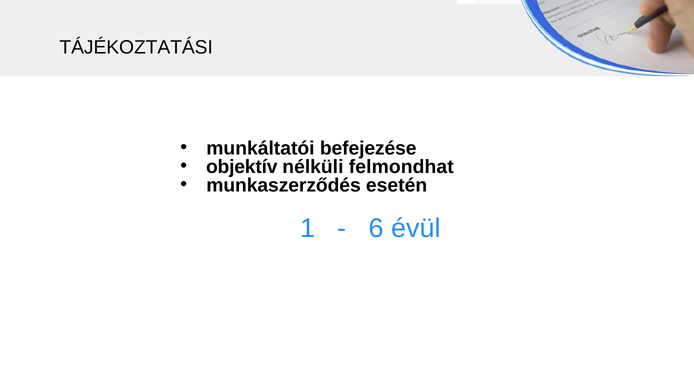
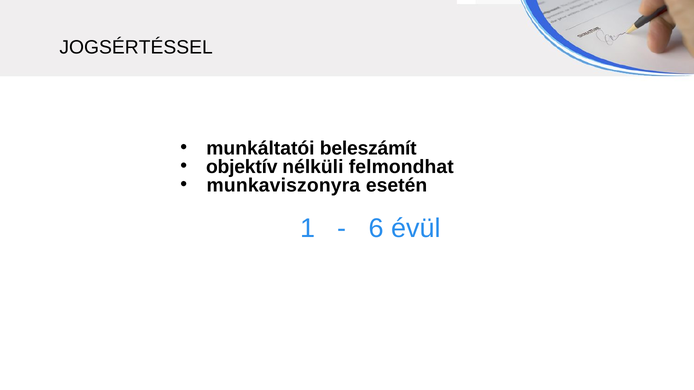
TÁJÉKOZTATÁSI: TÁJÉKOZTATÁSI -> JOGSÉRTÉSSEL
befejezése: befejezése -> beleszámít
munkaszerződés: munkaszerződés -> munkaviszonyra
